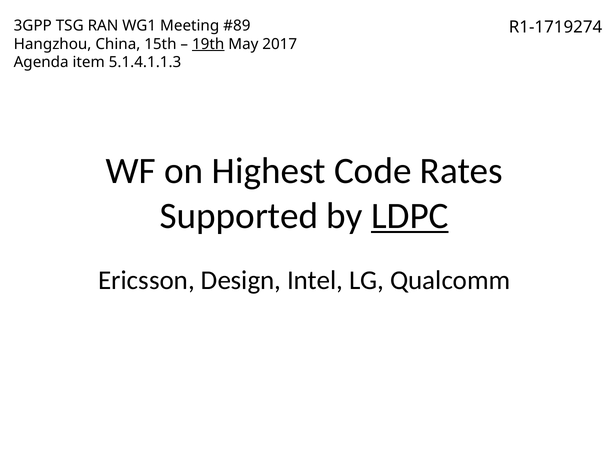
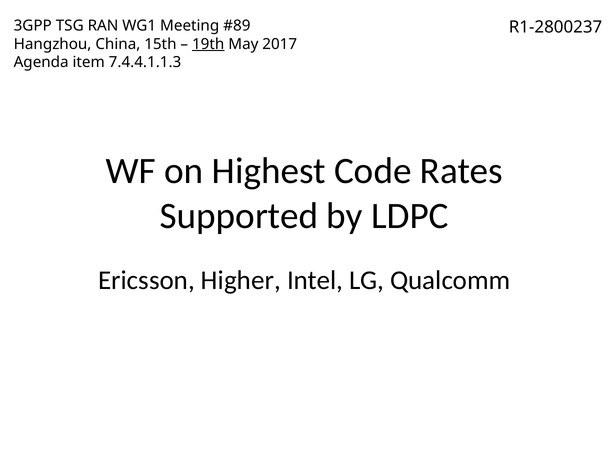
R1-1719274: R1-1719274 -> R1-2800237
5.1.4.1.1.3: 5.1.4.1.1.3 -> 7.4.4.1.1.3
LDPC underline: present -> none
Design: Design -> Higher
